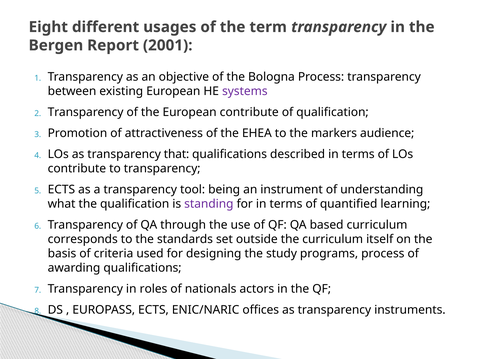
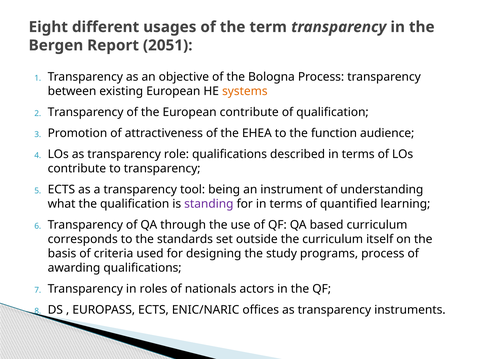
2001: 2001 -> 2051
systems colour: purple -> orange
markers: markers -> function
that: that -> role
